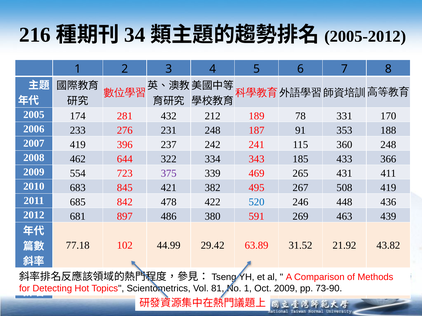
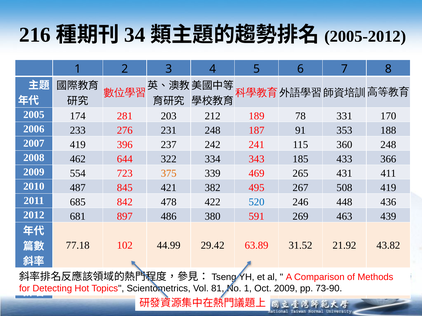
432: 432 -> 203
375 colour: purple -> orange
683: 683 -> 487
